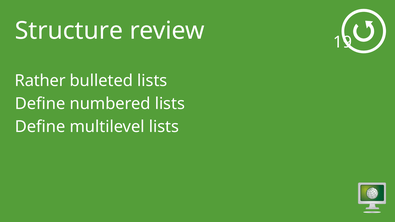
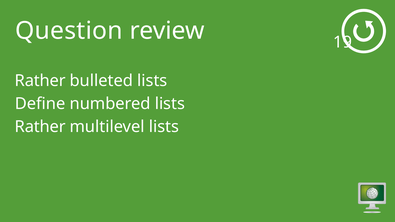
Structure: Structure -> Question
Define at (40, 127): Define -> Rather
